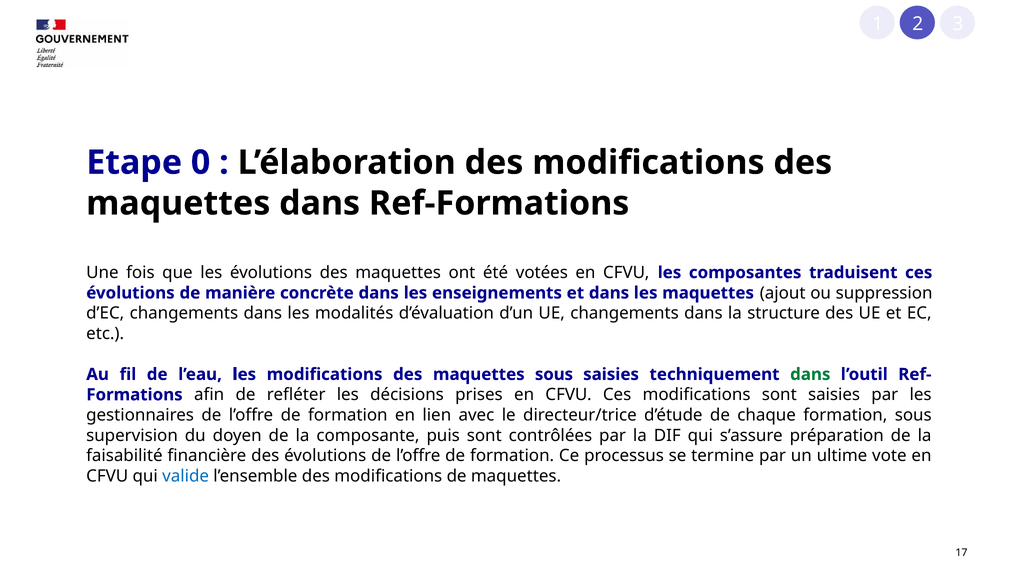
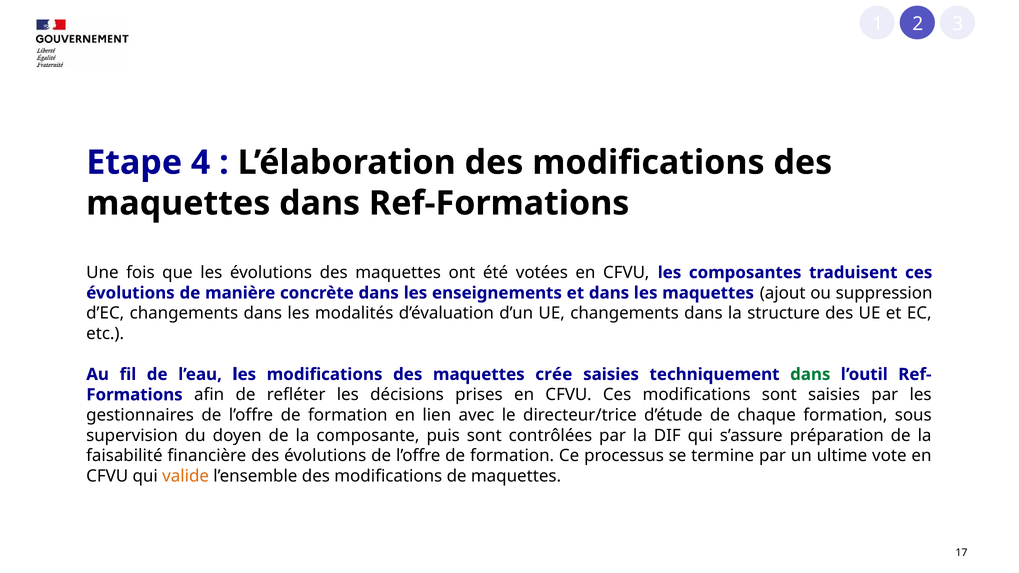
0: 0 -> 4
maquettes sous: sous -> crée
valide colour: blue -> orange
